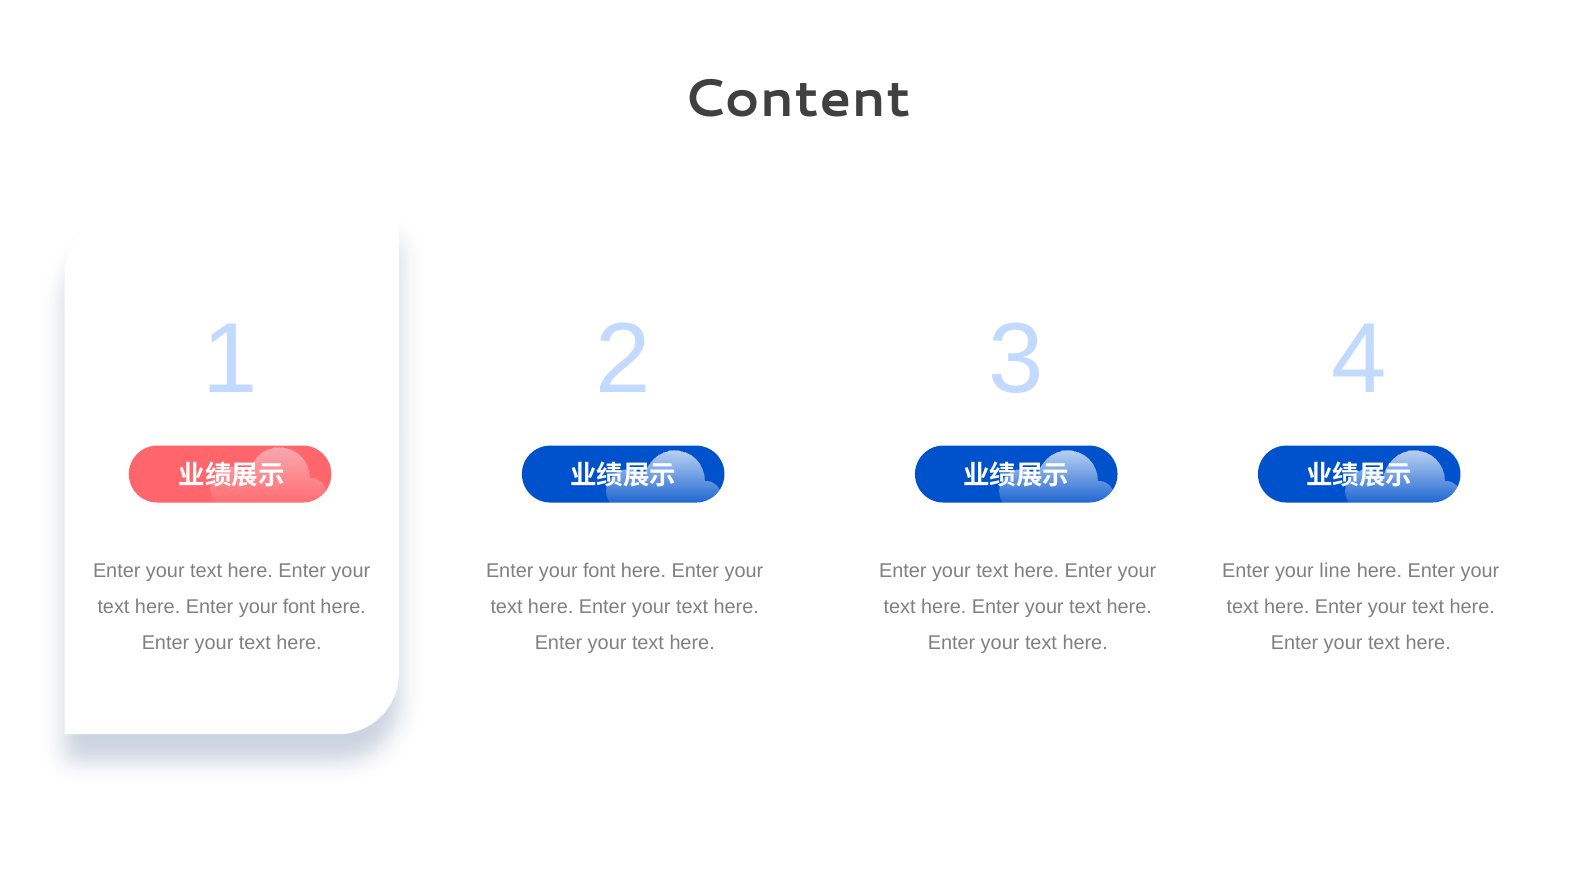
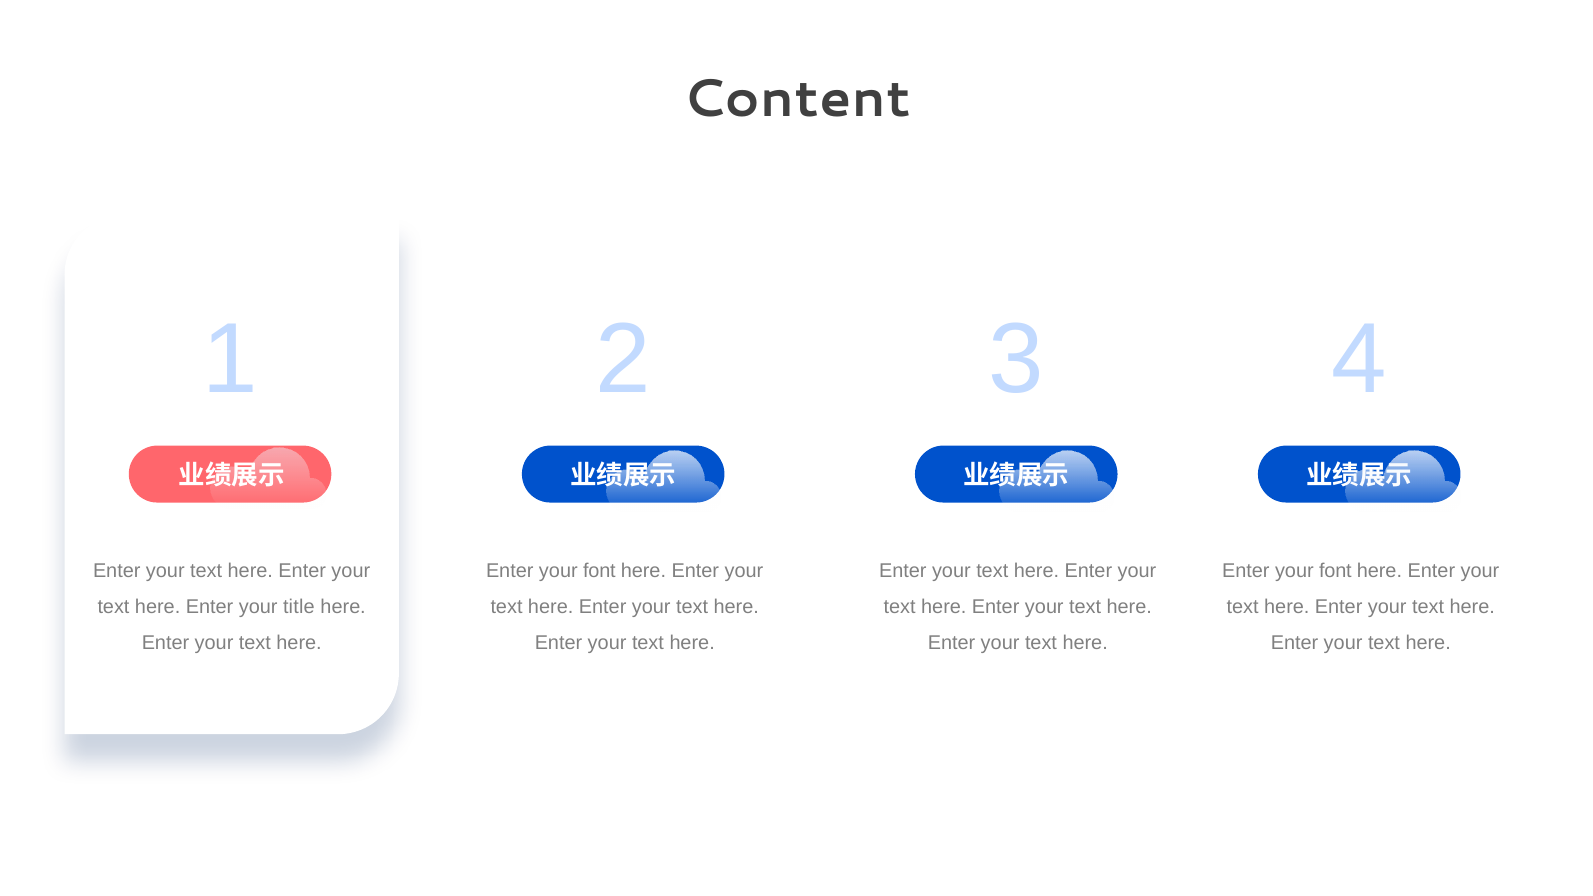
line at (1335, 571): line -> font
here Enter your font: font -> title
